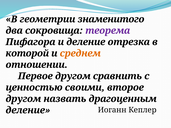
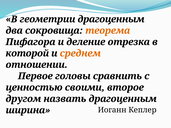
геометрии знаменитого: знаменитого -> драгоценным
теорема colour: purple -> orange
Первое другом: другом -> головы
деление at (28, 110): деление -> ширина
